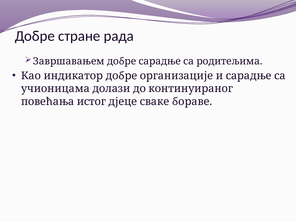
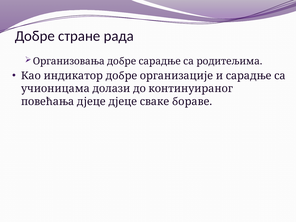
Завршавањем: Завршавањем -> Организовања
повећања истог: истог -> дјеце
